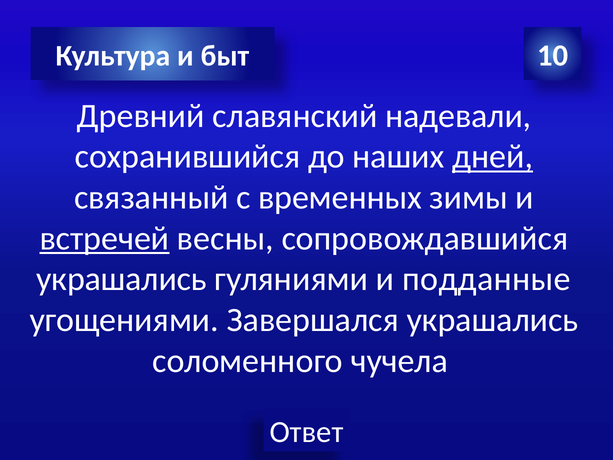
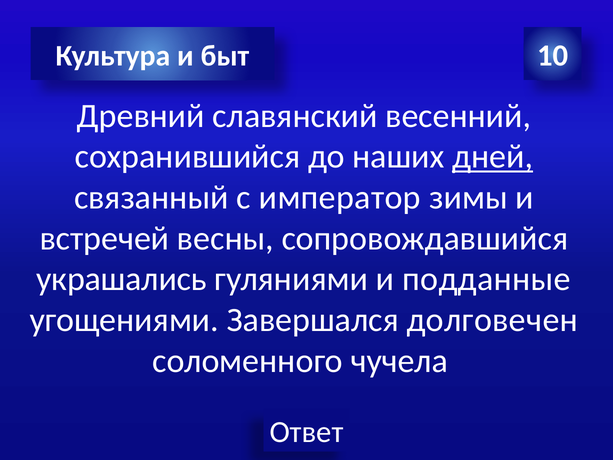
надевали: надевали -> весенний
временных: временных -> император
встречей underline: present -> none
Завершался украшались: украшались -> долговечен
